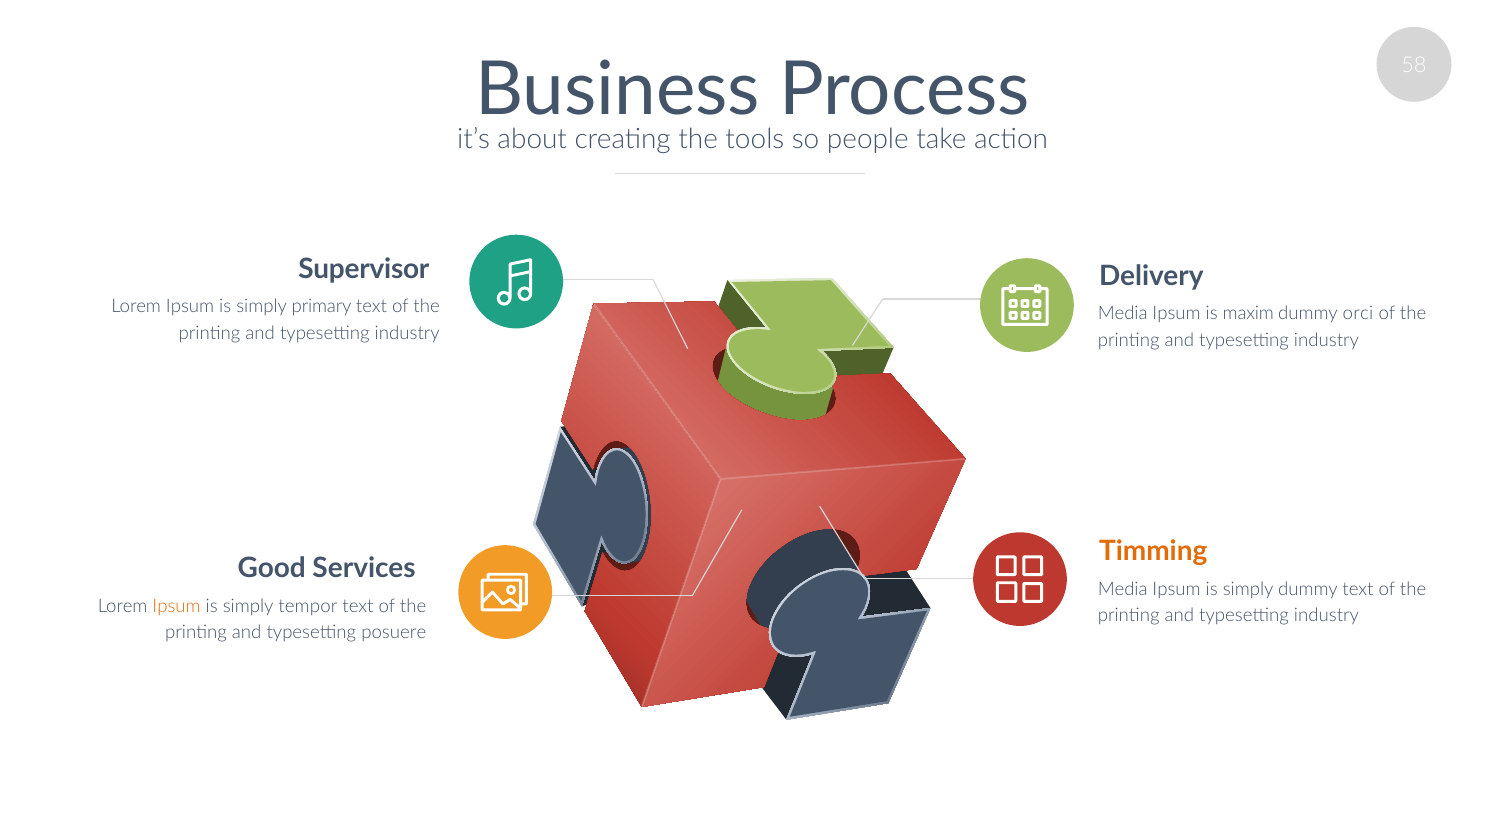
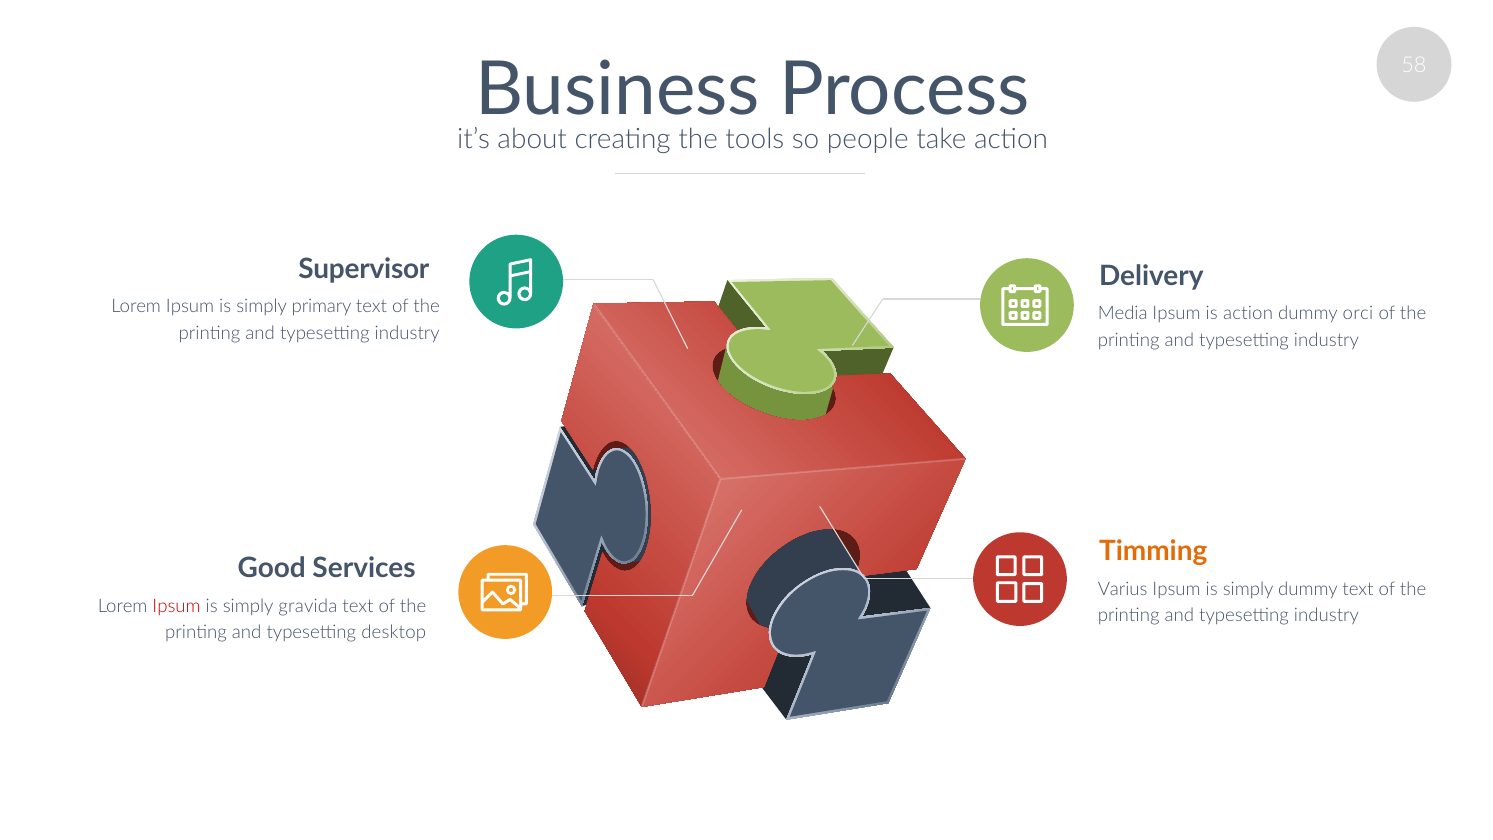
is maxim: maxim -> action
Media at (1123, 589): Media -> Varius
Ipsum at (177, 606) colour: orange -> red
tempor: tempor -> gravida
posuere: posuere -> desktop
